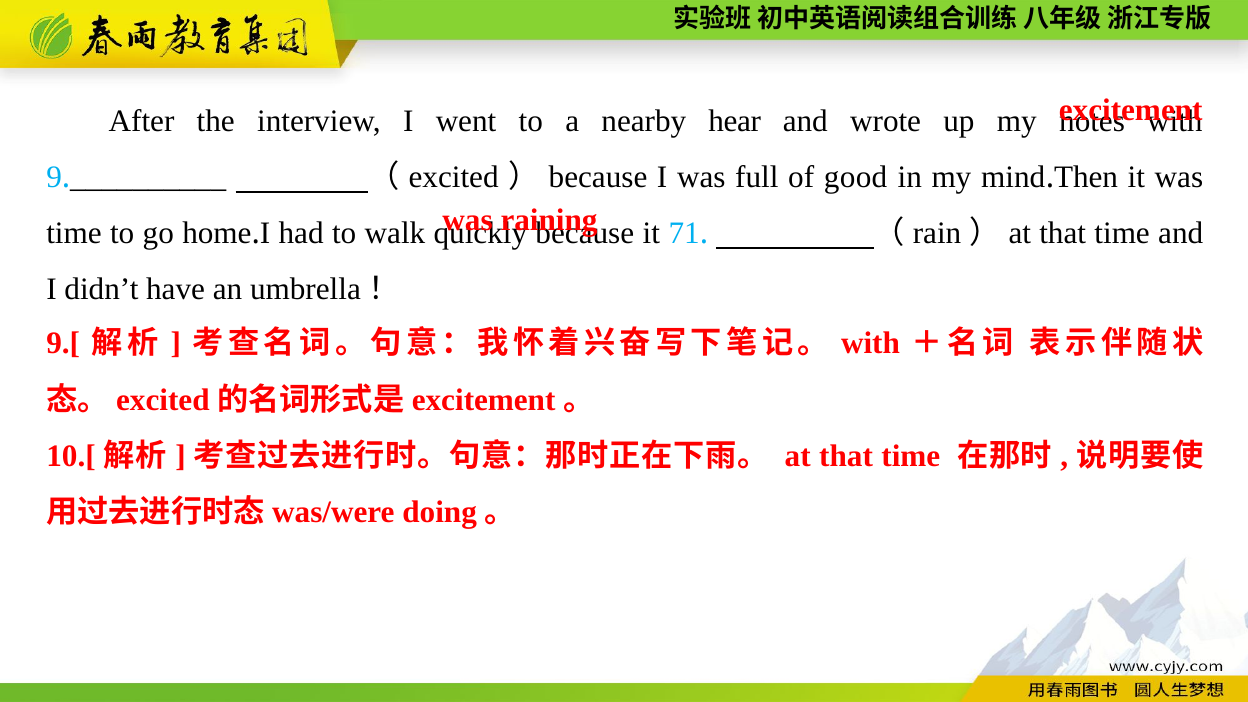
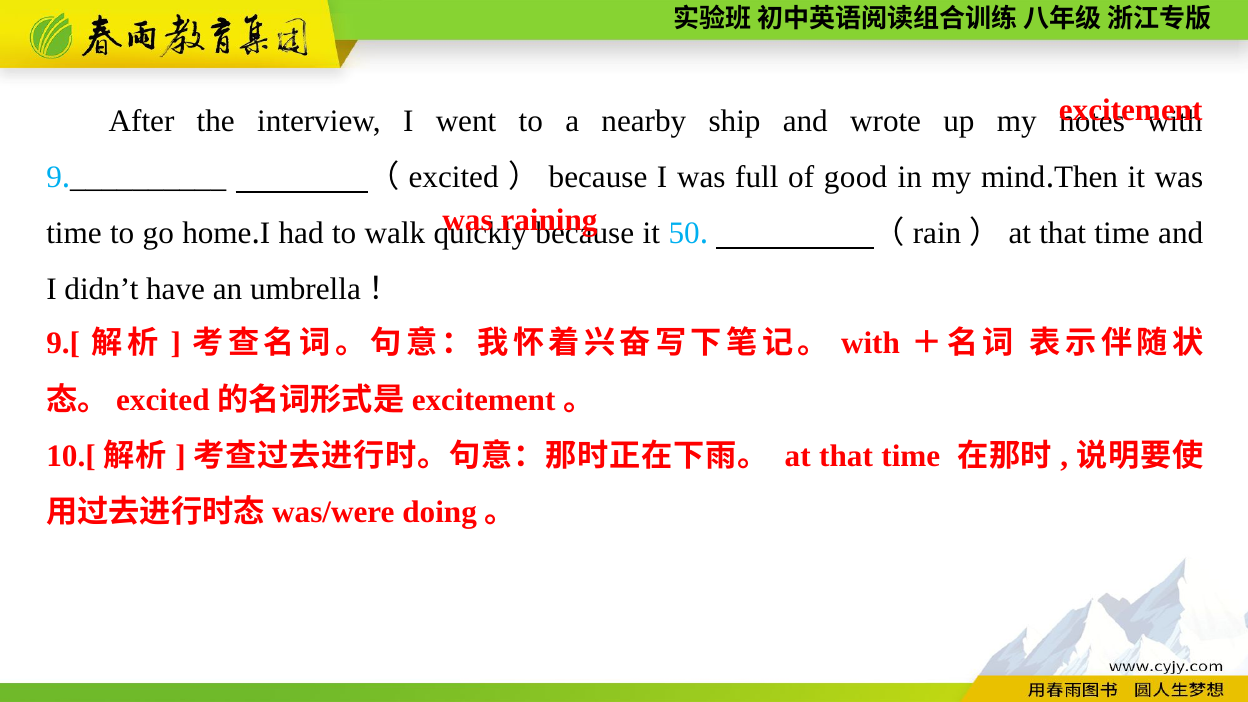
hear: hear -> ship
71: 71 -> 50
